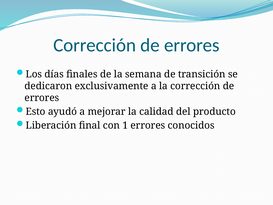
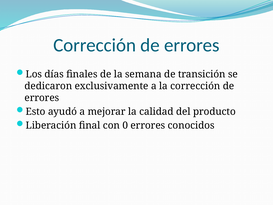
1: 1 -> 0
